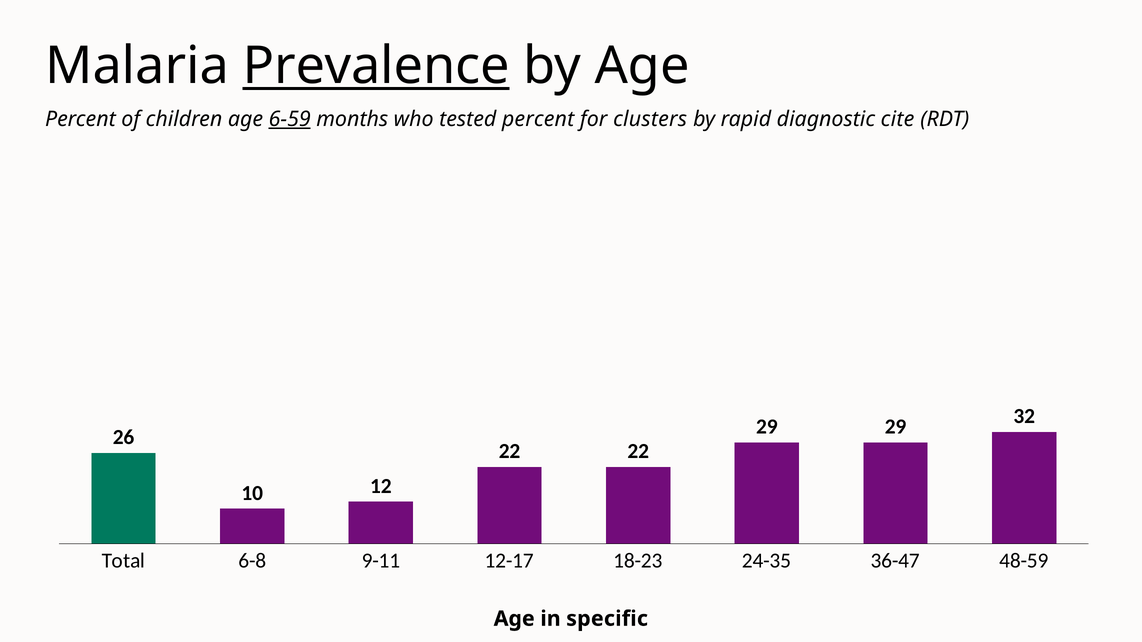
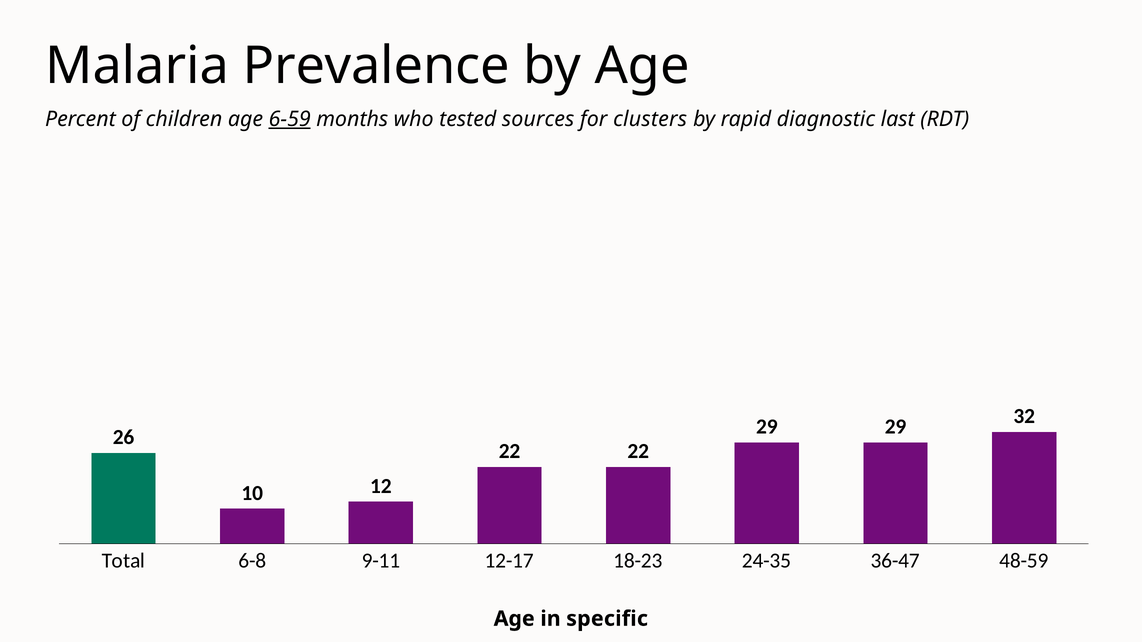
Prevalence underline: present -> none
tested percent: percent -> sources
cite: cite -> last
